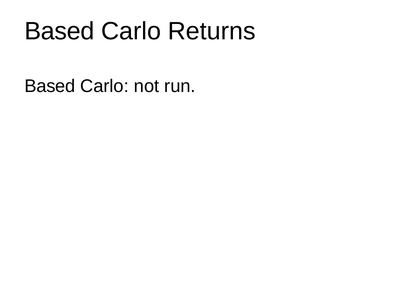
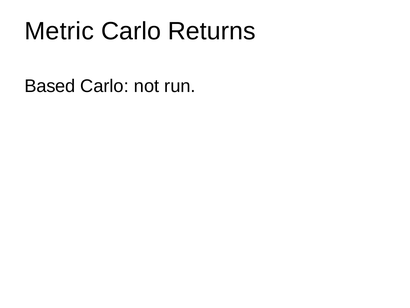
Based at (59, 31): Based -> Metric
